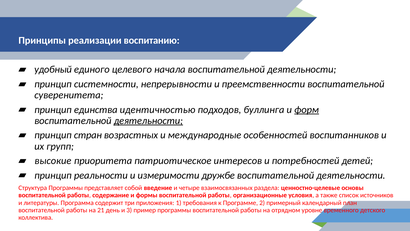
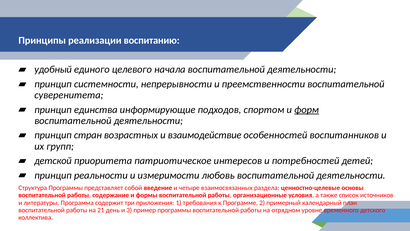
идентичностью: идентичностью -> информирующие
буллинга: буллинга -> спортом
деятельности at (148, 121) underline: present -> none
международные: международные -> взаимодействие
высокие: высокие -> детской
дружбе: дружбе -> любовь
